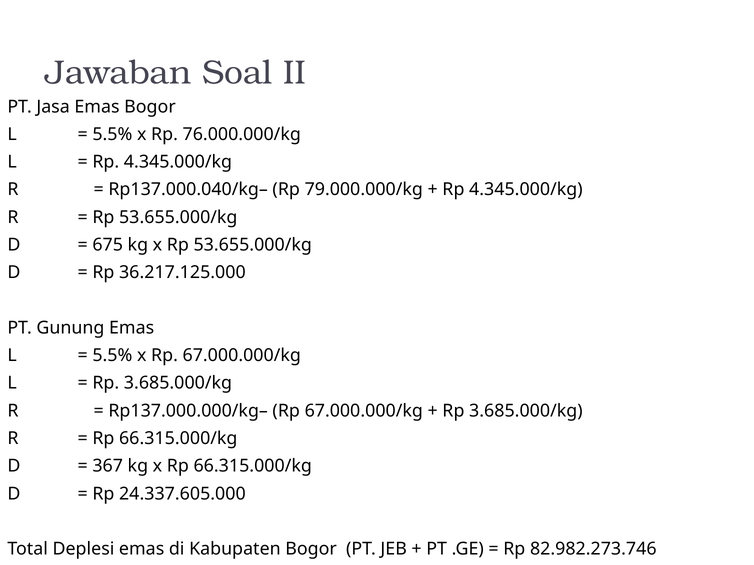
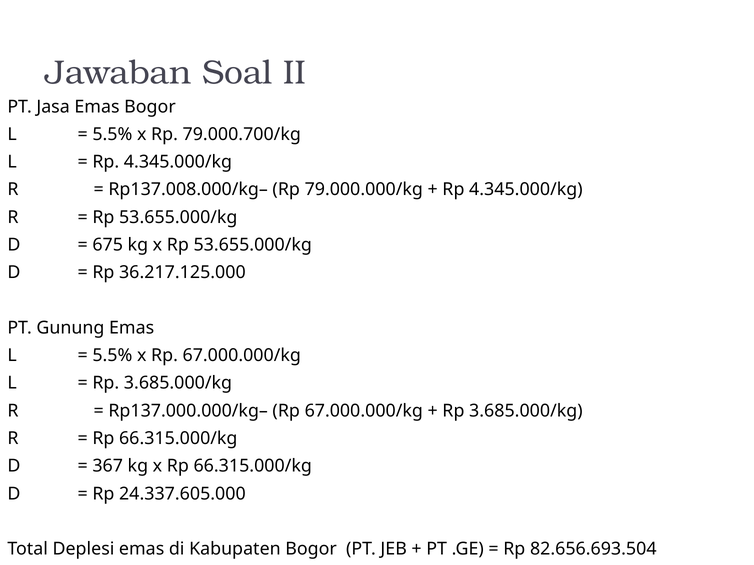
76.000.000/kg: 76.000.000/kg -> 79.000.700/kg
Rp137.000.040/kg–: Rp137.000.040/kg– -> Rp137.008.000/kg–
82.982.273.746: 82.982.273.746 -> 82.656.693.504
